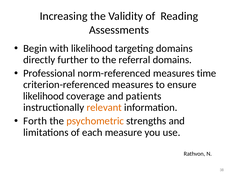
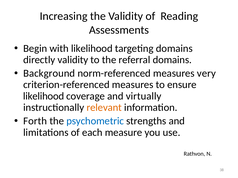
directly further: further -> validity
Professional: Professional -> Background
time: time -> very
patients: patients -> virtually
psychometric colour: orange -> blue
